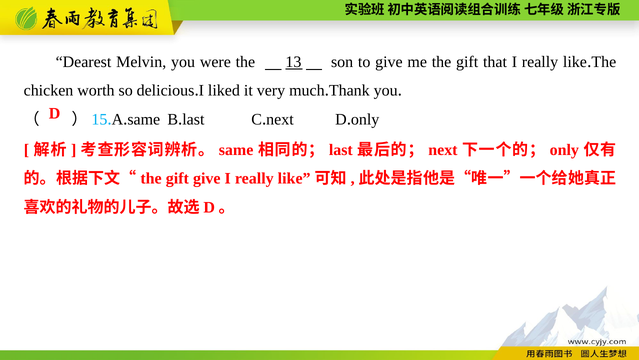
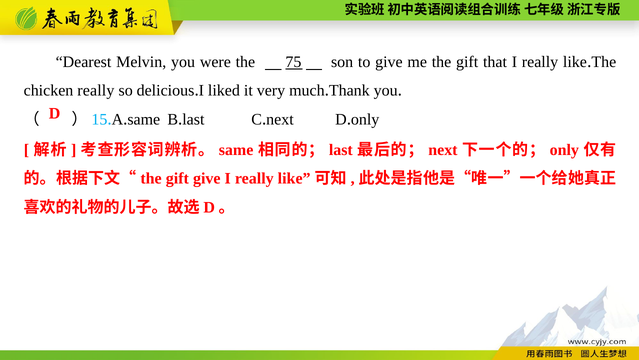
13: 13 -> 75
chicken worth: worth -> really
